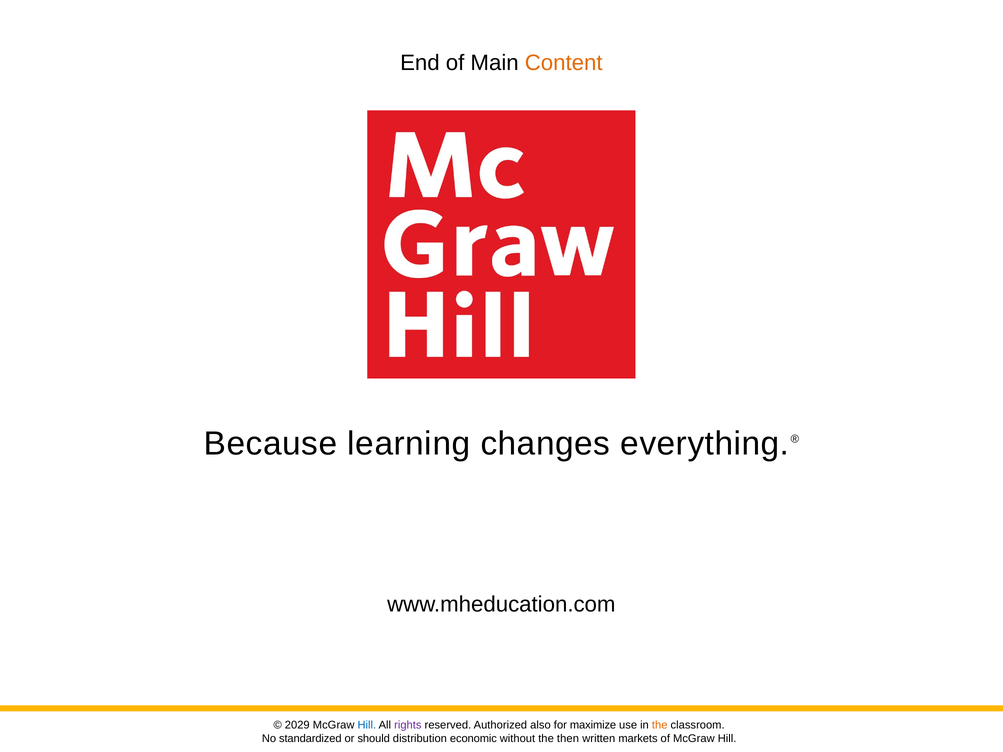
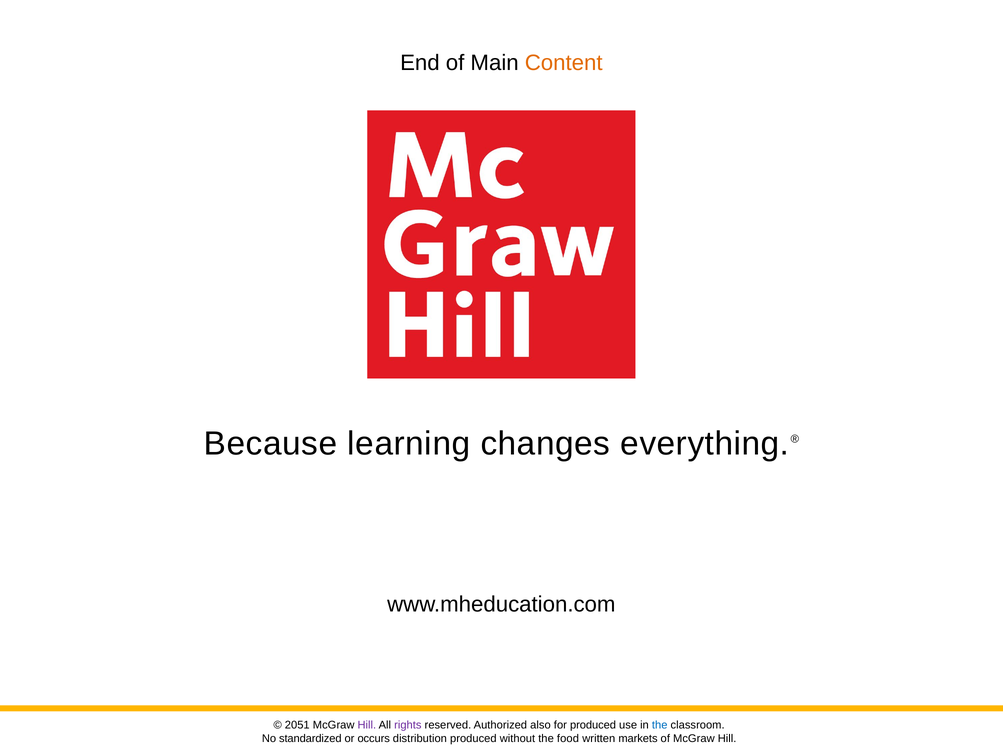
2029: 2029 -> 2051
Hill at (367, 725) colour: blue -> purple
for maximize: maximize -> produced
the at (660, 725) colour: orange -> blue
should: should -> occurs
distribution economic: economic -> produced
then: then -> food
